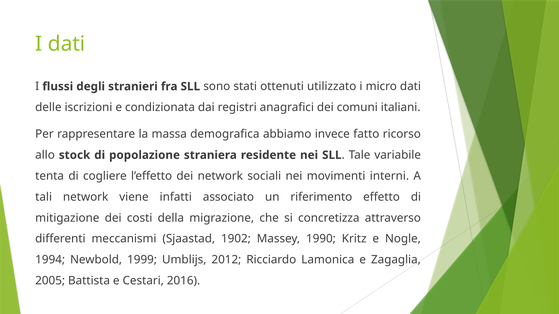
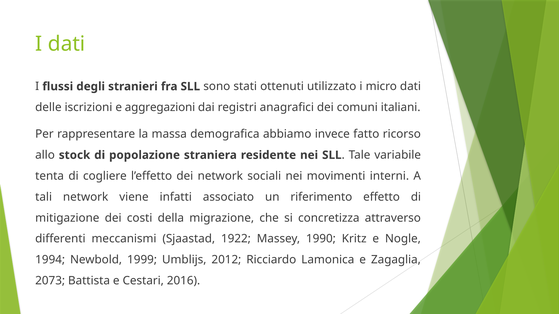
condizionata: condizionata -> aggregazioni
1902: 1902 -> 1922
2005: 2005 -> 2073
